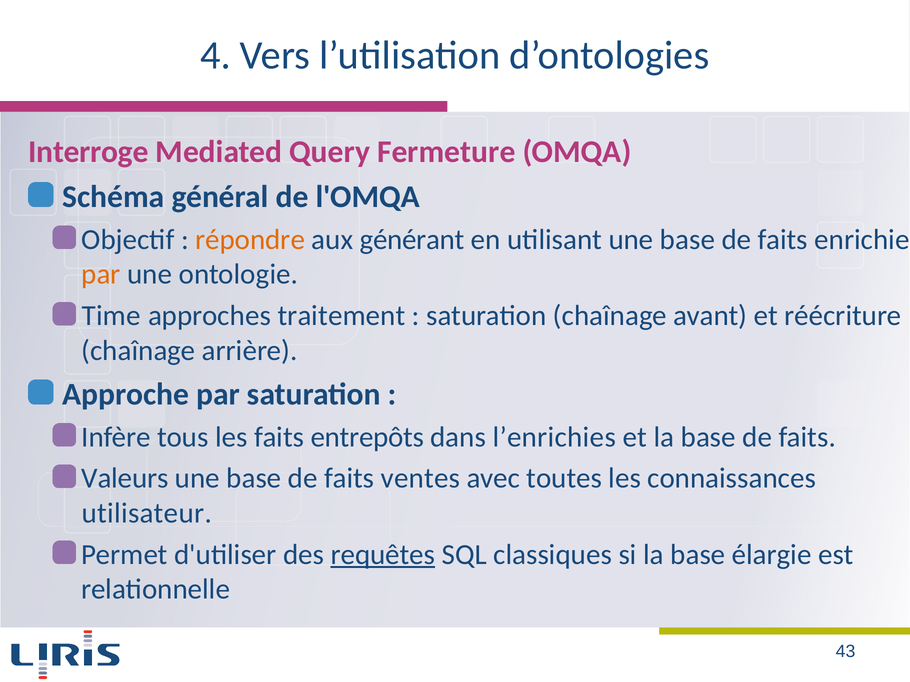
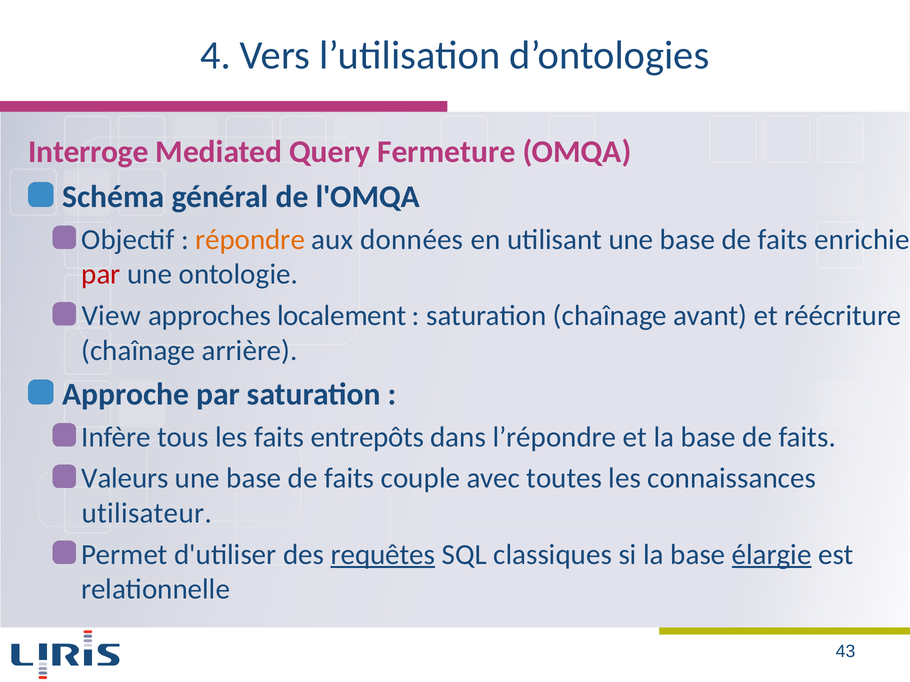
générant: générant -> données
par at (101, 275) colour: orange -> red
Time: Time -> View
traitement: traitement -> localement
l’enrichies: l’enrichies -> l’répondre
ventes: ventes -> couple
élargie underline: none -> present
